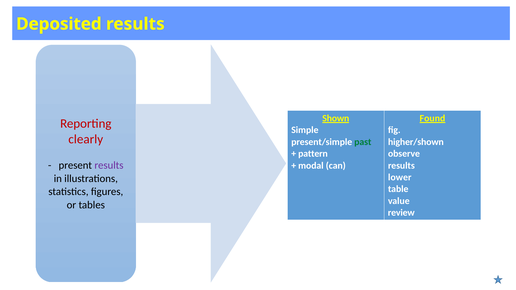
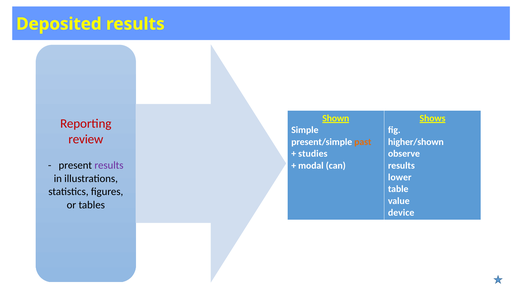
Found: Found -> Shows
clearly: clearly -> review
past colour: green -> orange
pattern: pattern -> studies
review: review -> device
